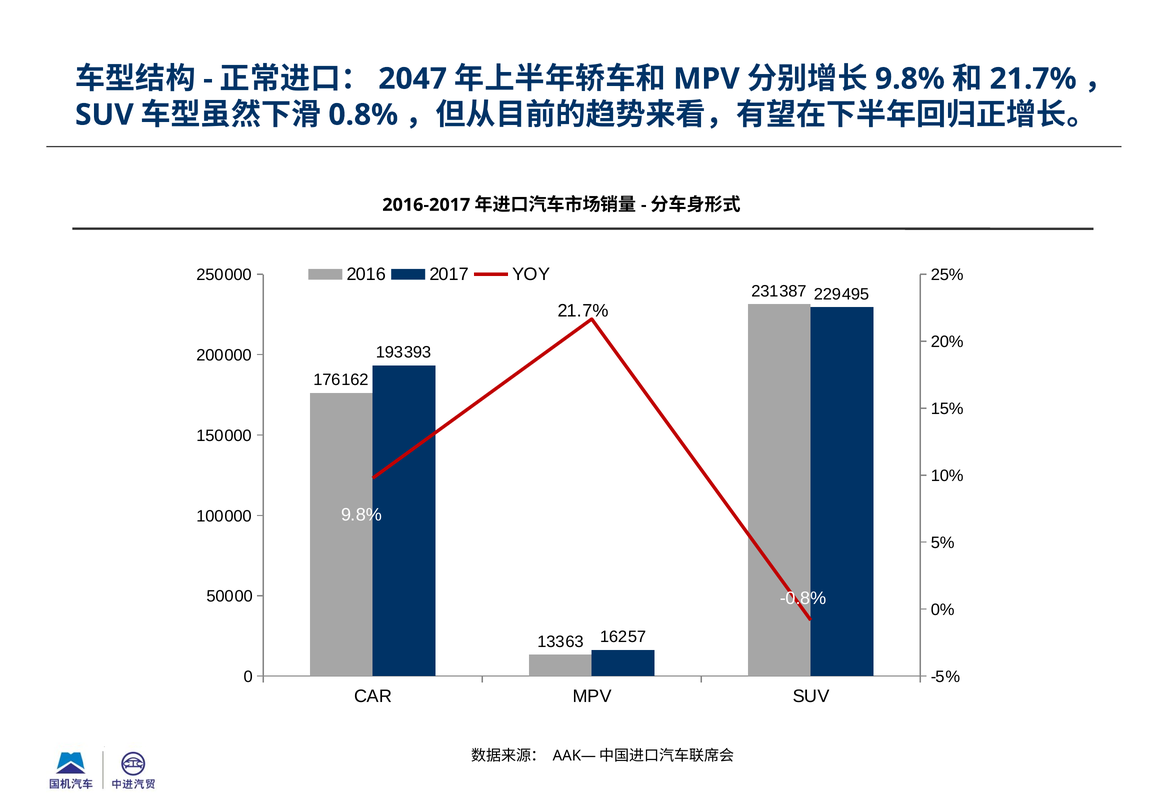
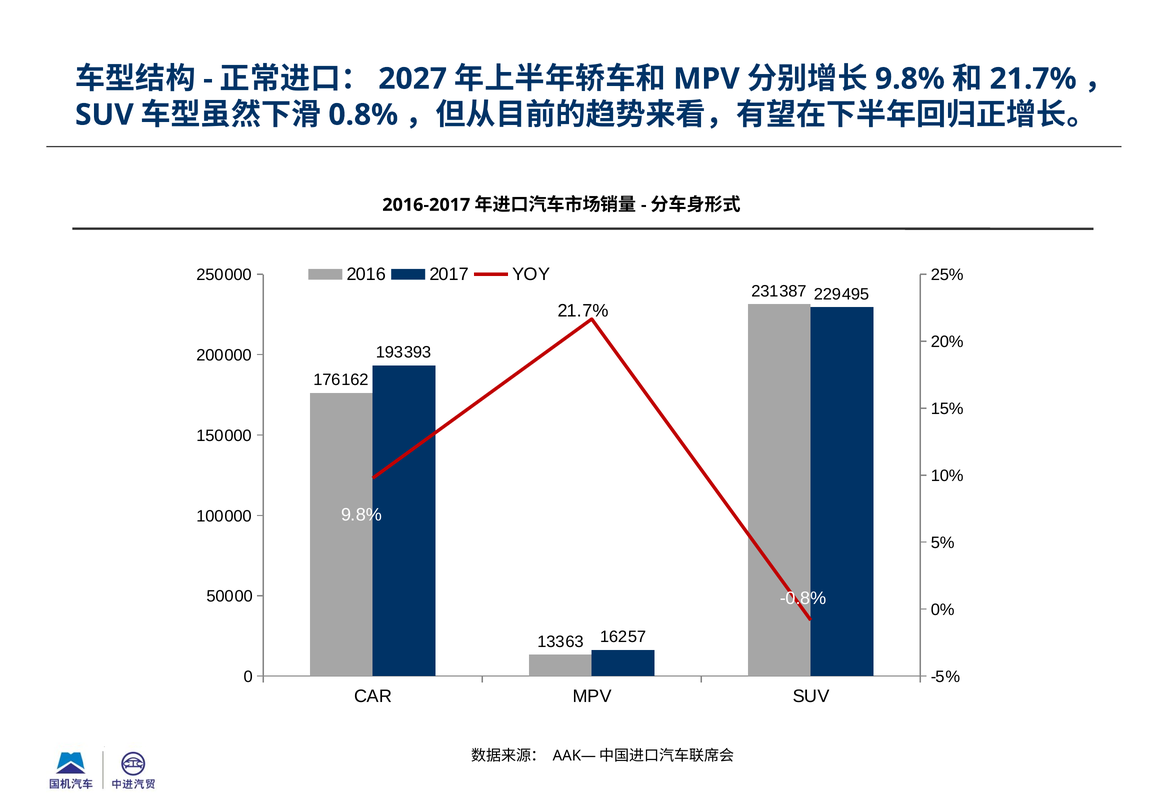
2047: 2047 -> 2027
